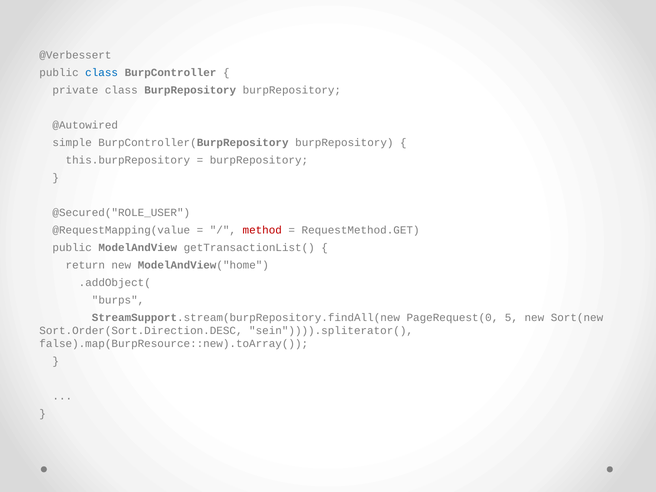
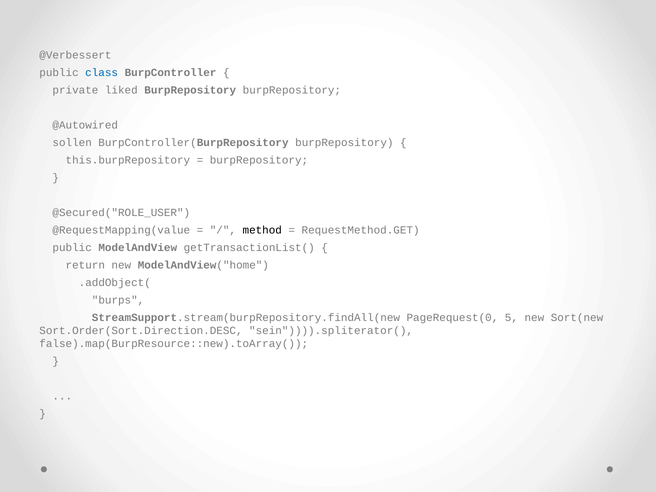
private class: class -> liked
simple: simple -> sollen
method colour: red -> black
